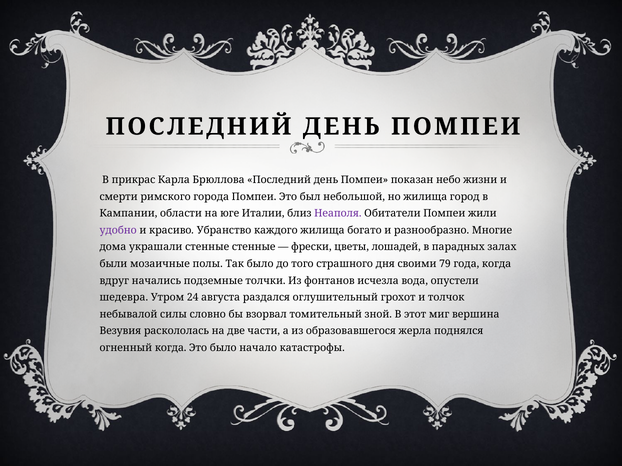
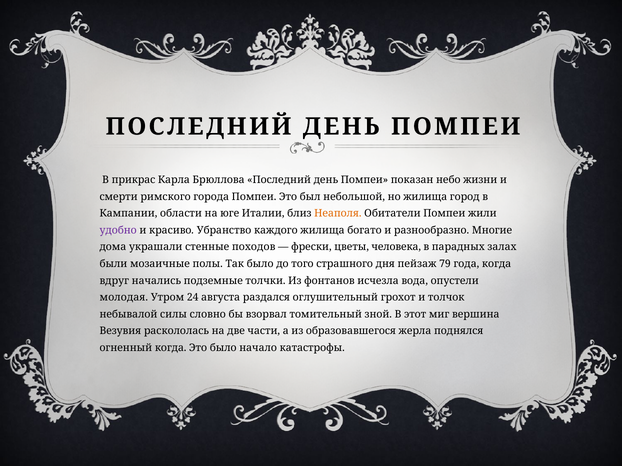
Неаполя colour: purple -> orange
стенные стенные: стенные -> походов
лошадей: лошадей -> человека
своими: своими -> пейзаж
шедевра: шедевра -> молодая
